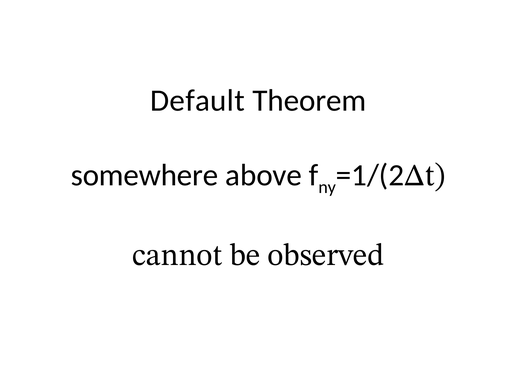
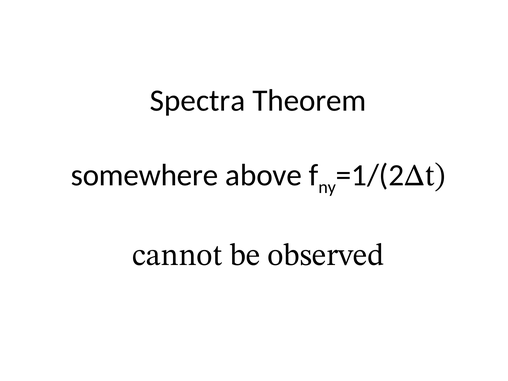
Default: Default -> Spectra
